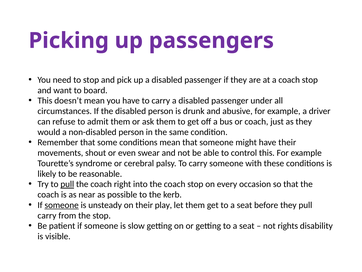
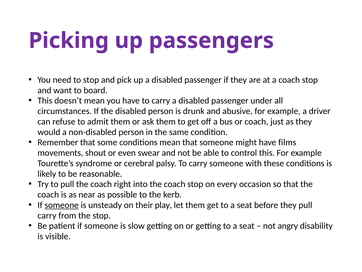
have their: their -> films
pull at (67, 184) underline: present -> none
rights: rights -> angry
